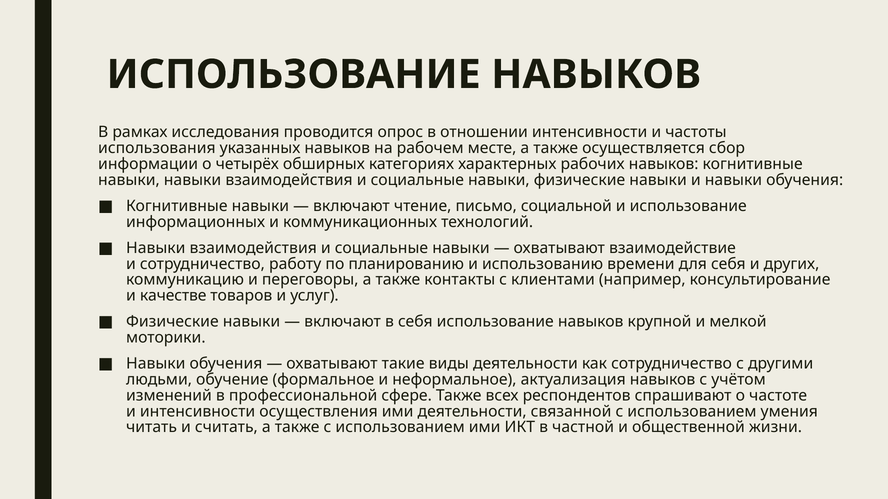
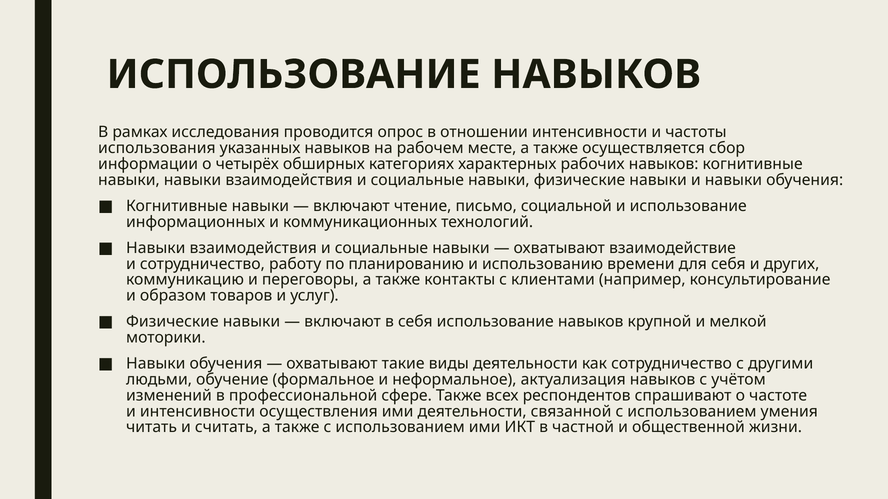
качестве: качестве -> образом
